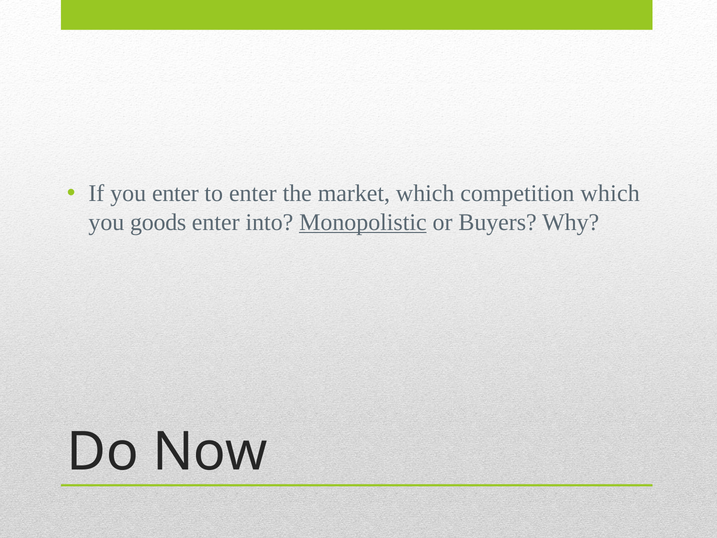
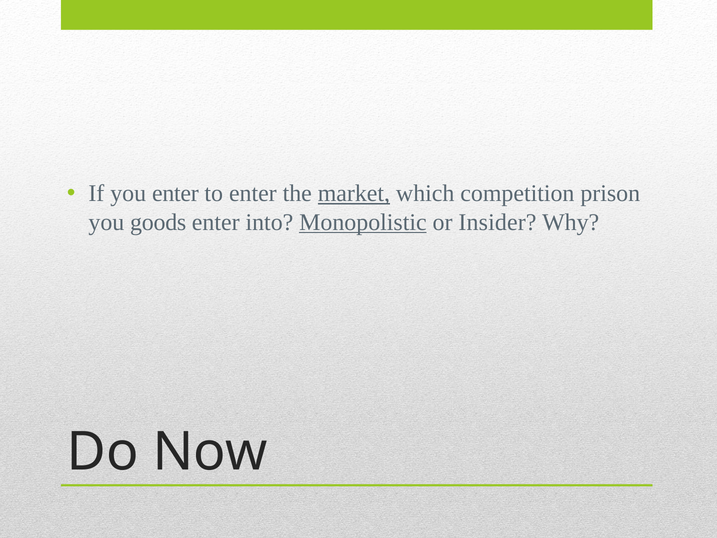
market underline: none -> present
competition which: which -> prison
Buyers: Buyers -> Insider
